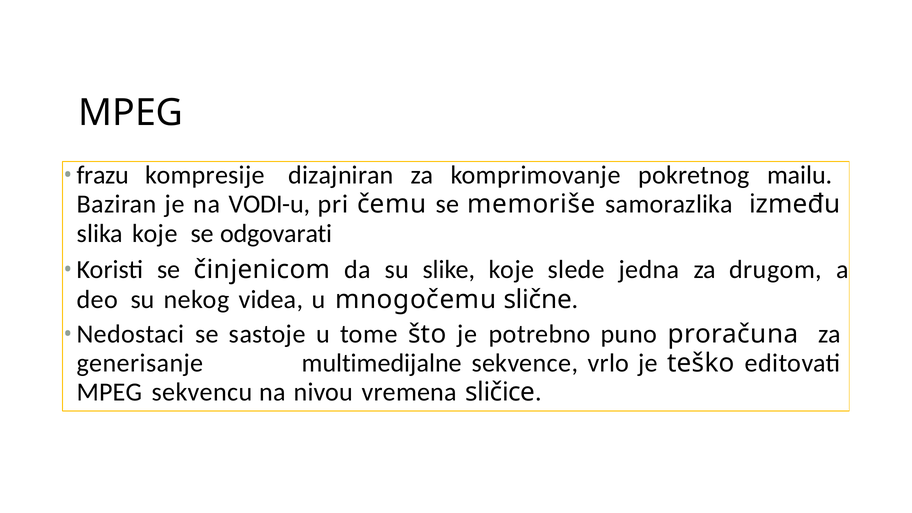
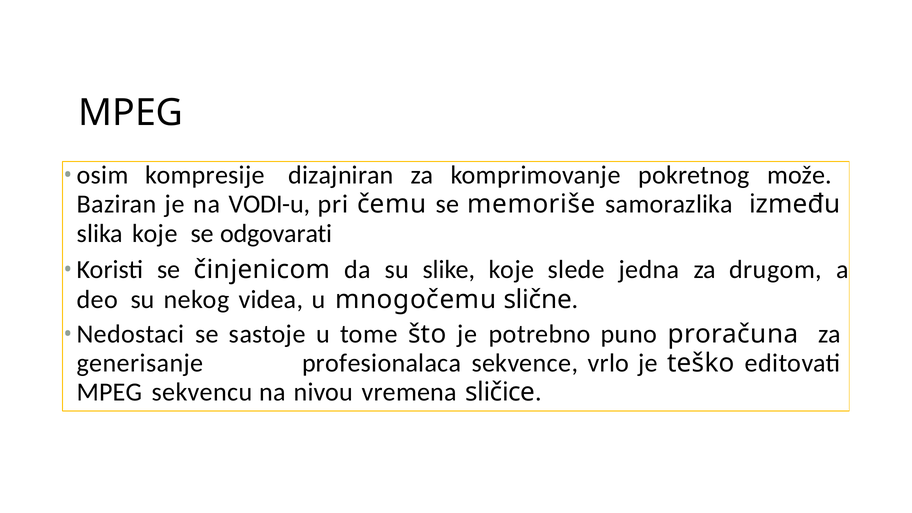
frazu: frazu -> osim
mailu: mailu -> može
multimedijalne: multimedijalne -> profesionalaca
